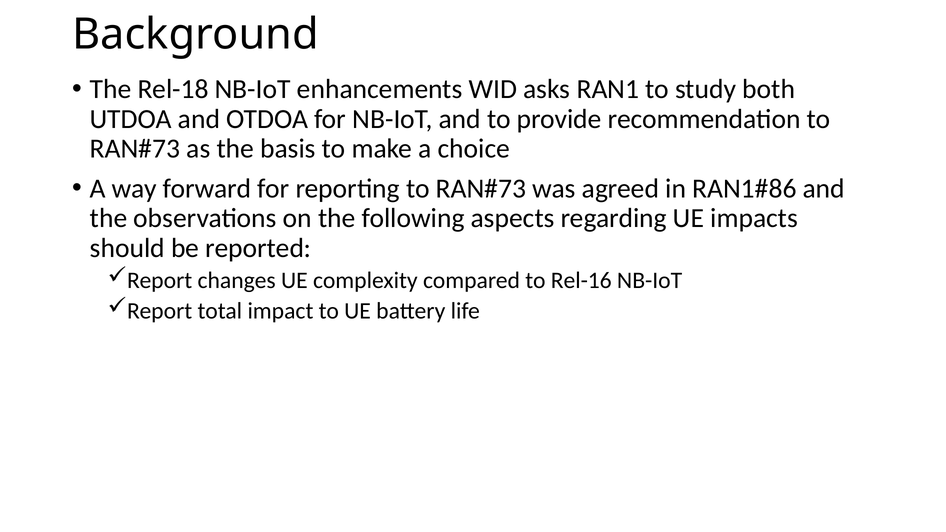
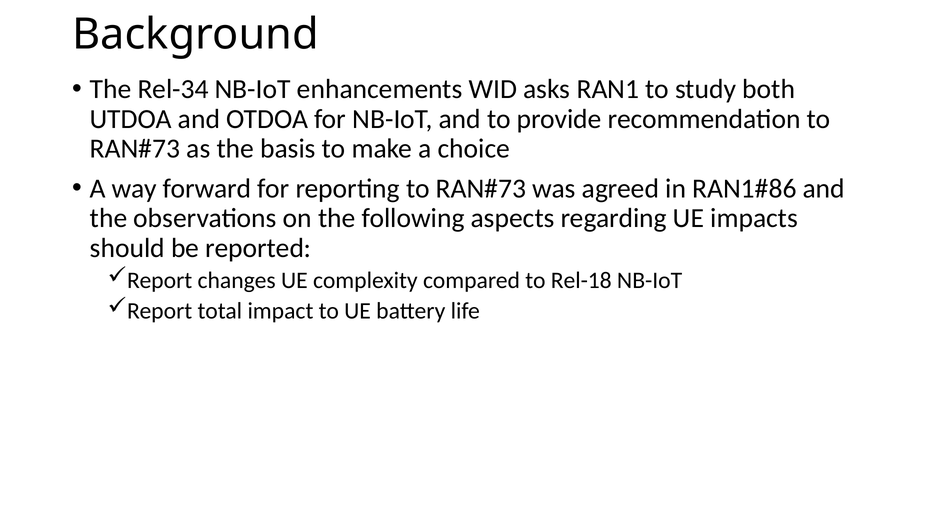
Rel-18: Rel-18 -> Rel-34
Rel-16: Rel-16 -> Rel-18
